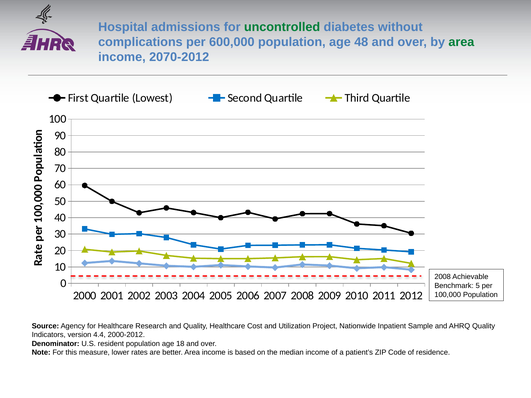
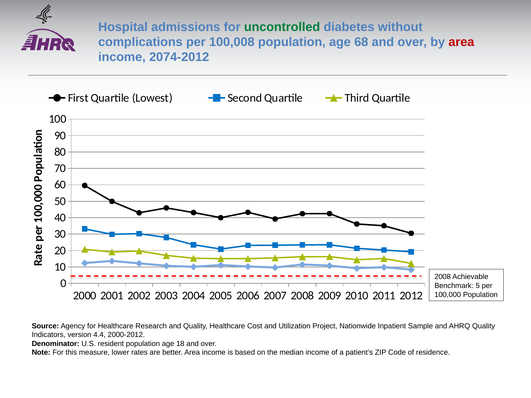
600,000: 600,000 -> 100,008
48: 48 -> 68
area at (461, 42) colour: green -> red
2070-2012: 2070-2012 -> 2074-2012
